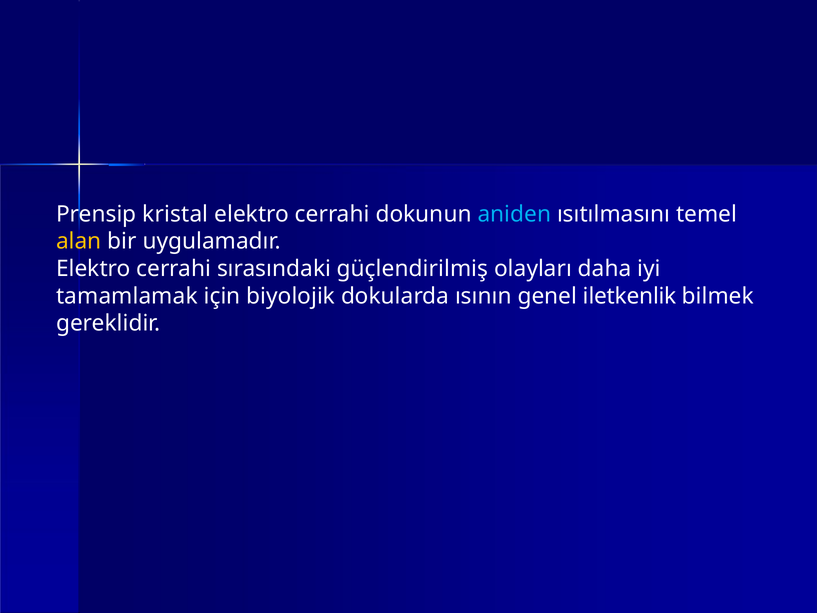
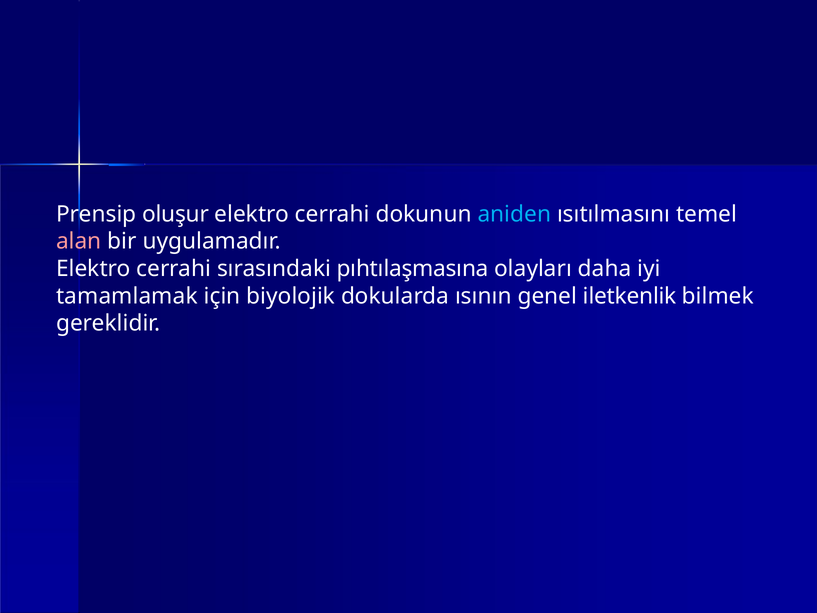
kristal: kristal -> oluşur
alan colour: yellow -> pink
güçlendirilmiş: güçlendirilmiş -> pıhtılaşmasına
